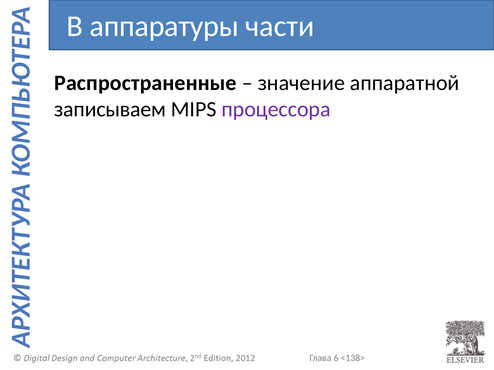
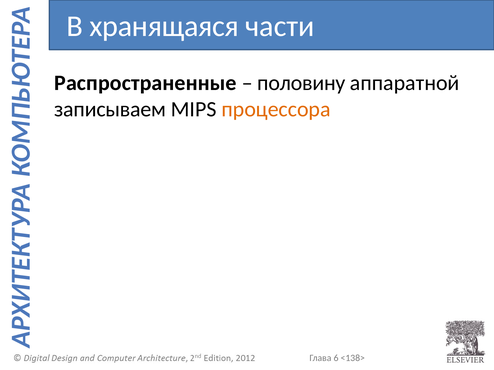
аппаратуры: аппаратуры -> хранящаяся
значение: значение -> половину
процессора colour: purple -> orange
